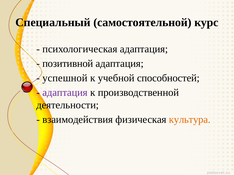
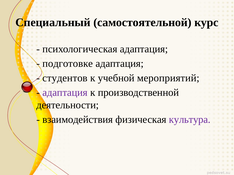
позитивной: позитивной -> подготовке
успешной: успешной -> студентов
способностей: способностей -> мероприятий
культура colour: orange -> purple
